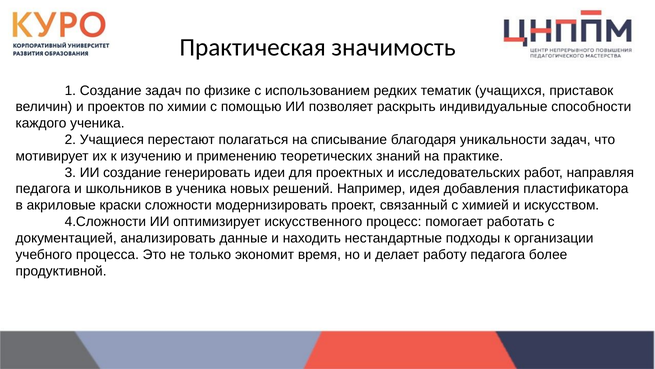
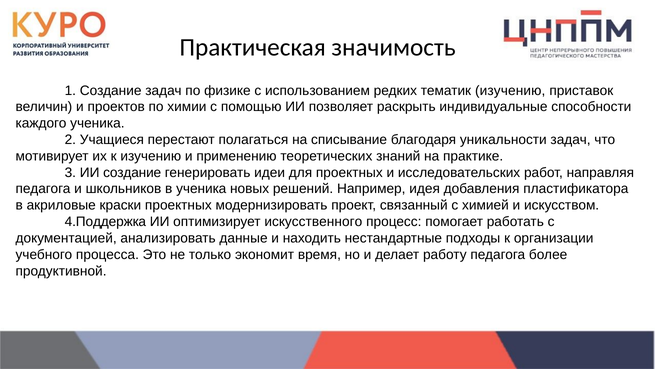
тематик учащихся: учащихся -> изучению
краски сложности: сложности -> проектных
4.Сложности: 4.Сложности -> 4.Поддержка
